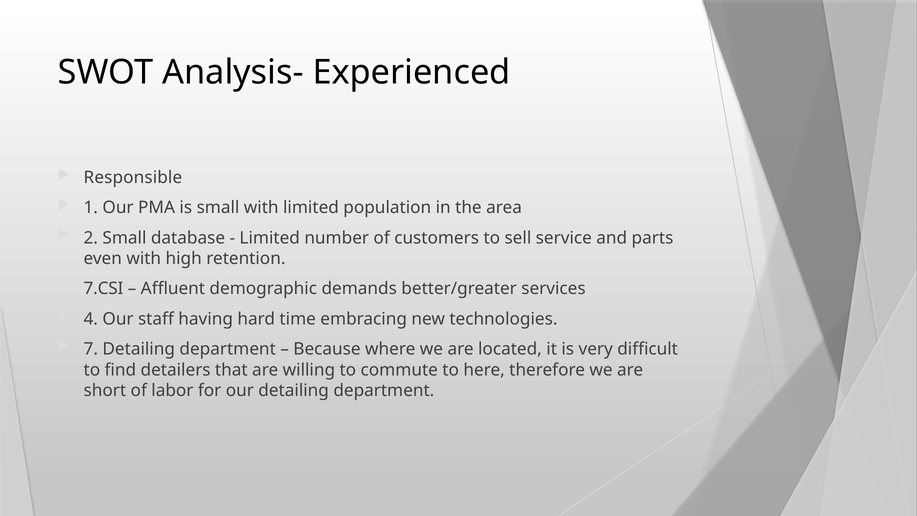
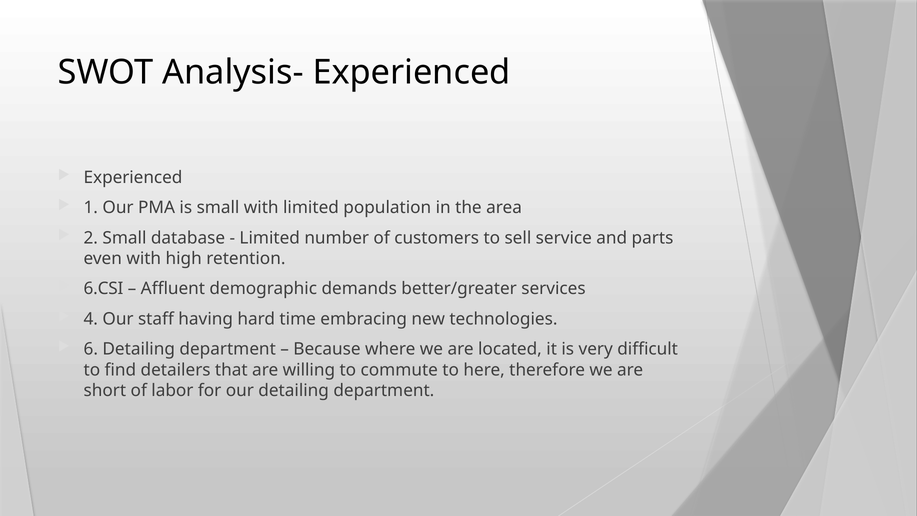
Responsible at (133, 177): Responsible -> Experienced
7.CSI: 7.CSI -> 6.CSI
7: 7 -> 6
